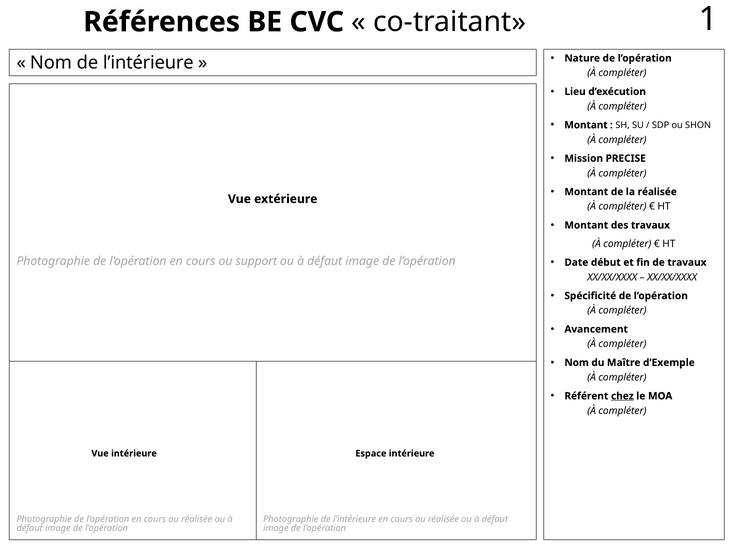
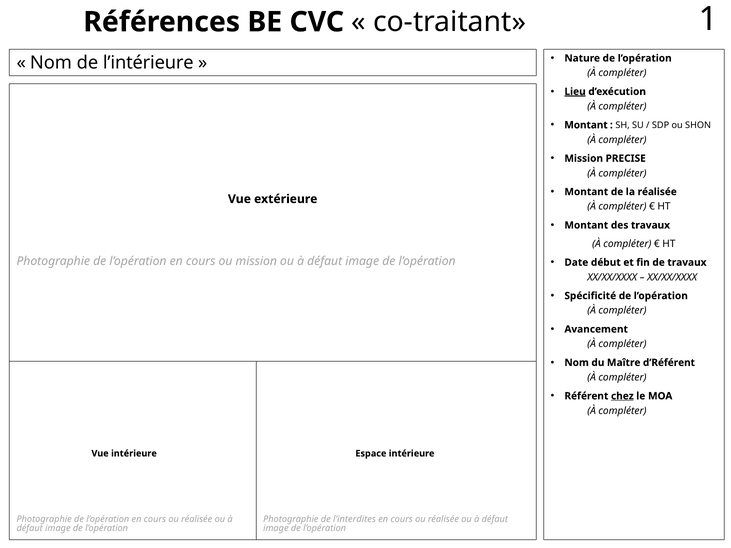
Lieu underline: none -> present
ou support: support -> mission
d’Exemple: d’Exemple -> d’Référent
Photographie de l’intérieure: l’intérieure -> l’interdites
